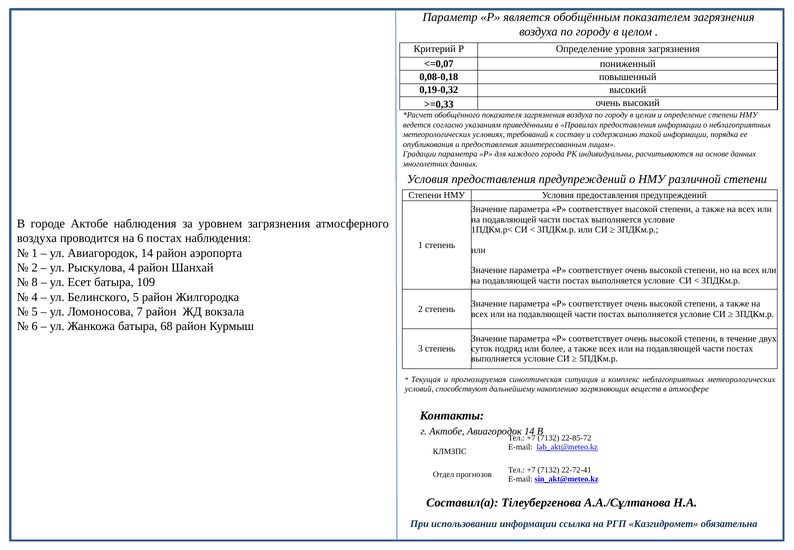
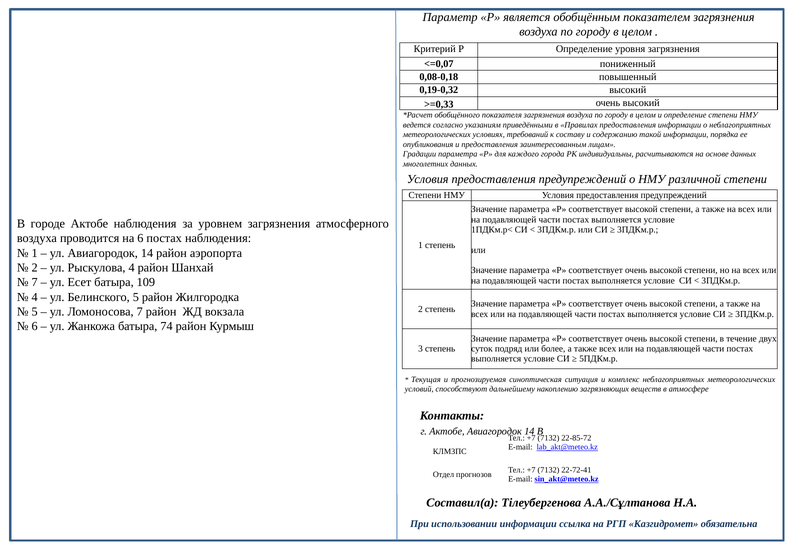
8 at (35, 282): 8 -> 7
68: 68 -> 74
